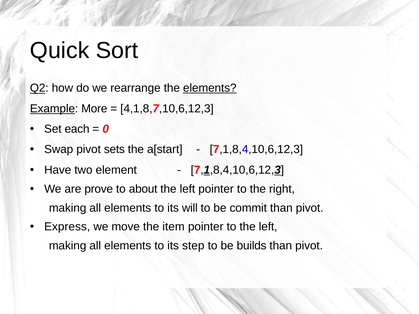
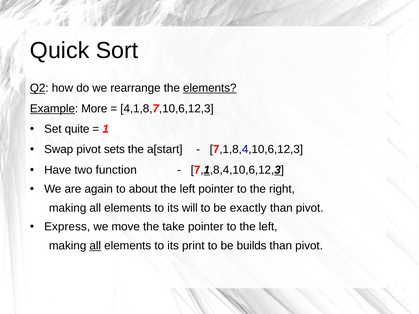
each: each -> quite
0: 0 -> 1
element: element -> function
prove: prove -> again
commit: commit -> exactly
item: item -> take
all at (95, 246) underline: none -> present
step: step -> print
